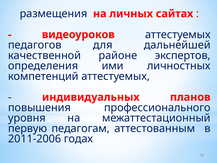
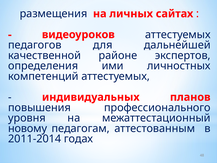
первую: первую -> новому
2011-2006: 2011-2006 -> 2011-2014
